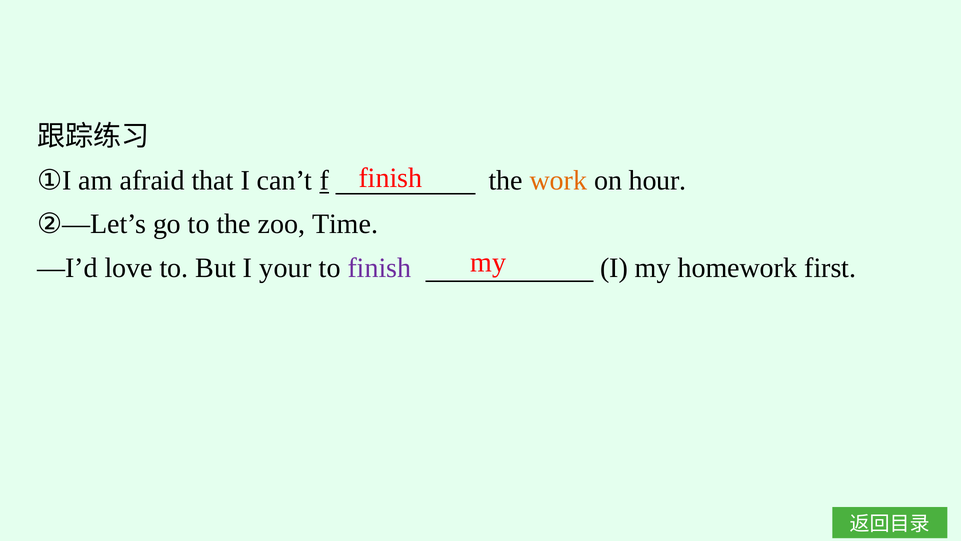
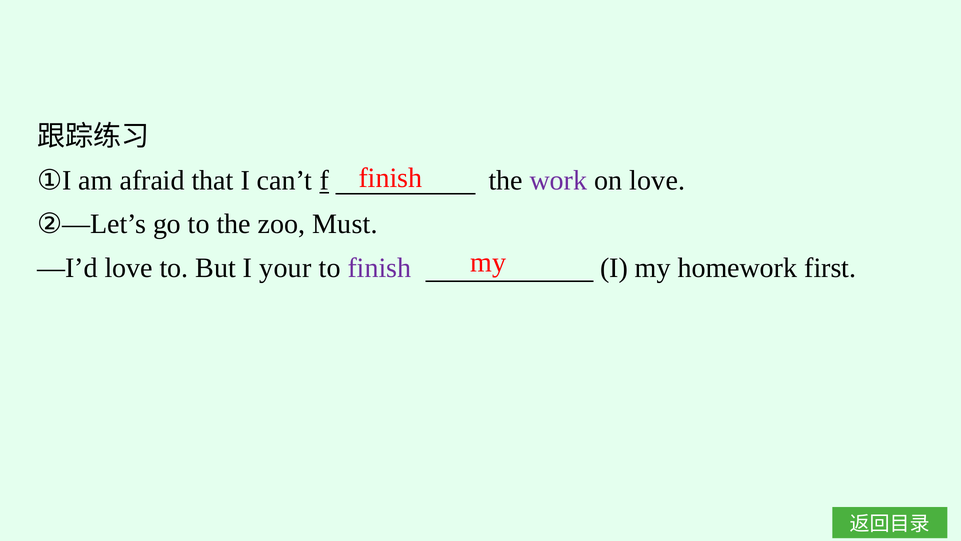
work colour: orange -> purple
on hour: hour -> love
Time: Time -> Must
